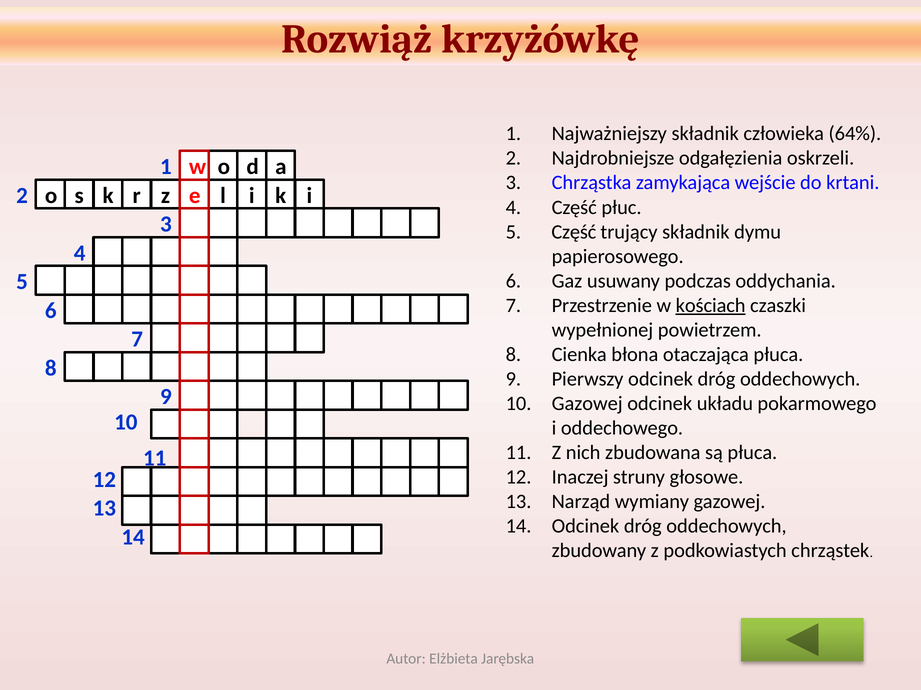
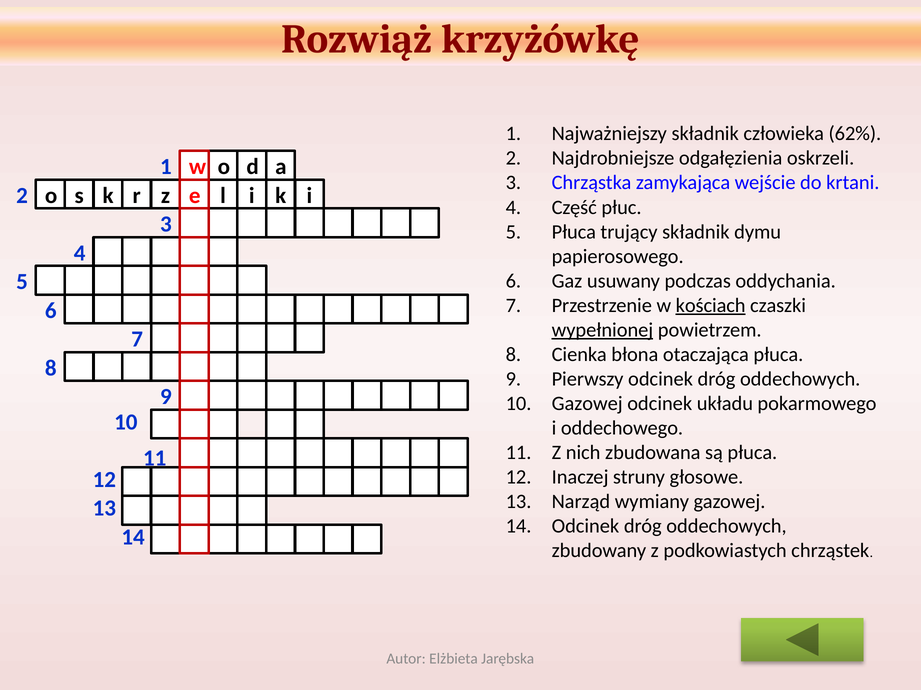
64%: 64% -> 62%
5 Część: Część -> Płuca
wypełnionej underline: none -> present
